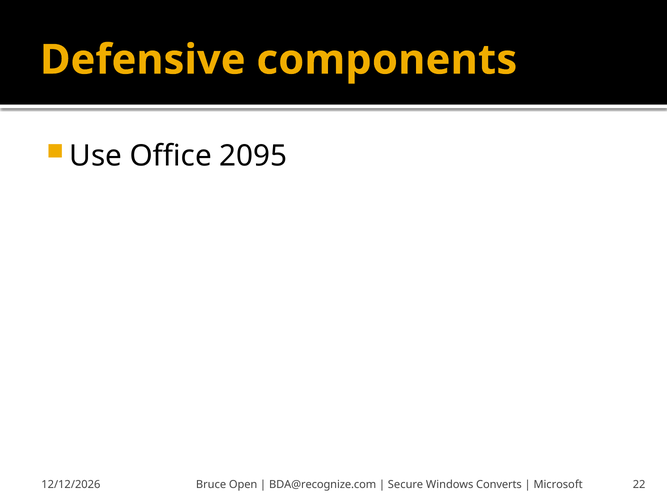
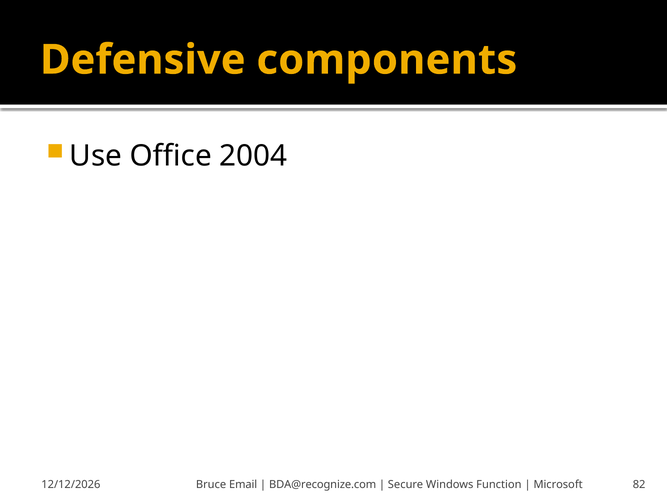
2095: 2095 -> 2004
Open: Open -> Email
Converts: Converts -> Function
22: 22 -> 82
